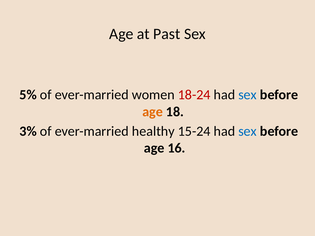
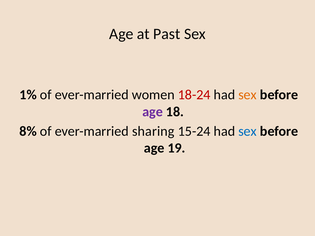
5%: 5% -> 1%
sex at (247, 95) colour: blue -> orange
age at (153, 112) colour: orange -> purple
3%: 3% -> 8%
healthy: healthy -> sharing
16: 16 -> 19
